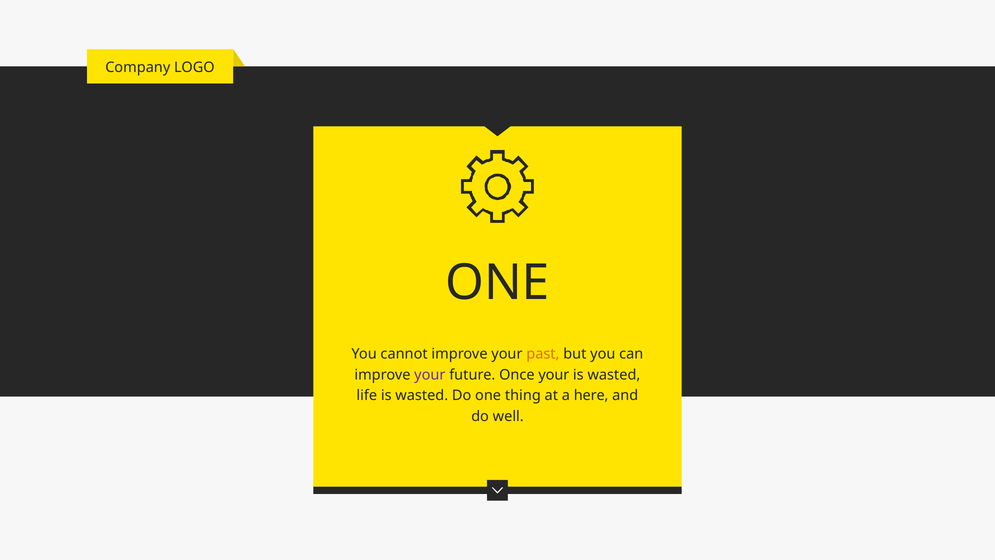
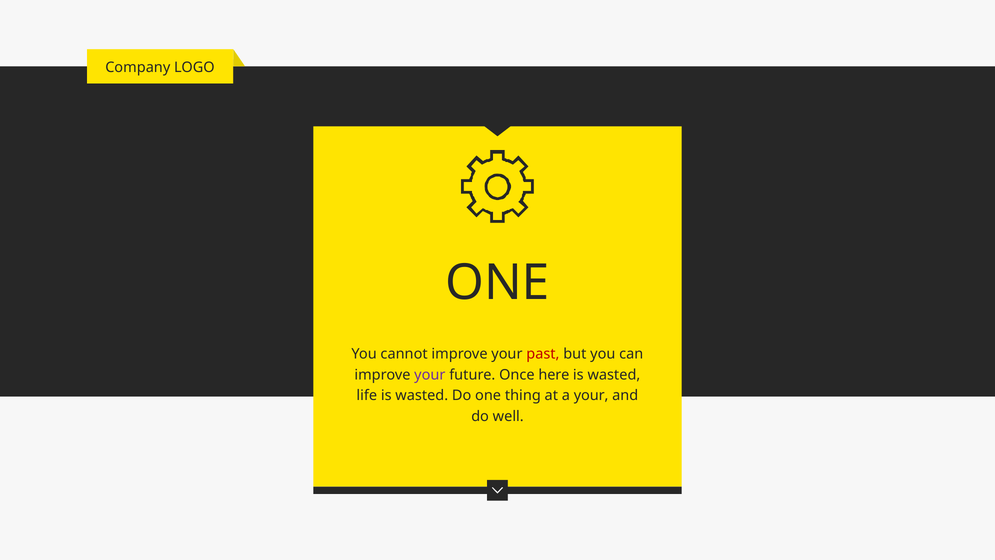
past colour: orange -> red
Once your: your -> here
a here: here -> your
